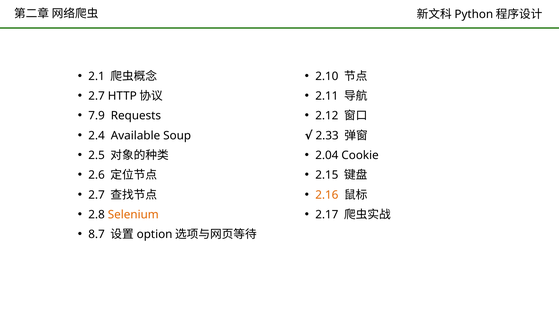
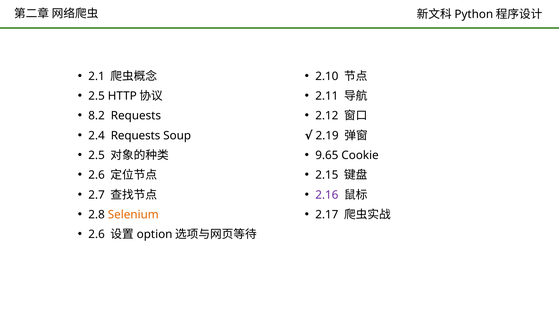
2.7 at (97, 96): 2.7 -> 2.5
7.9: 7.9 -> 8.2
2.4 Available: Available -> Requests
2.33: 2.33 -> 2.19
2.04: 2.04 -> 9.65
2.16 colour: orange -> purple
8.7 at (97, 235): 8.7 -> 2.6
